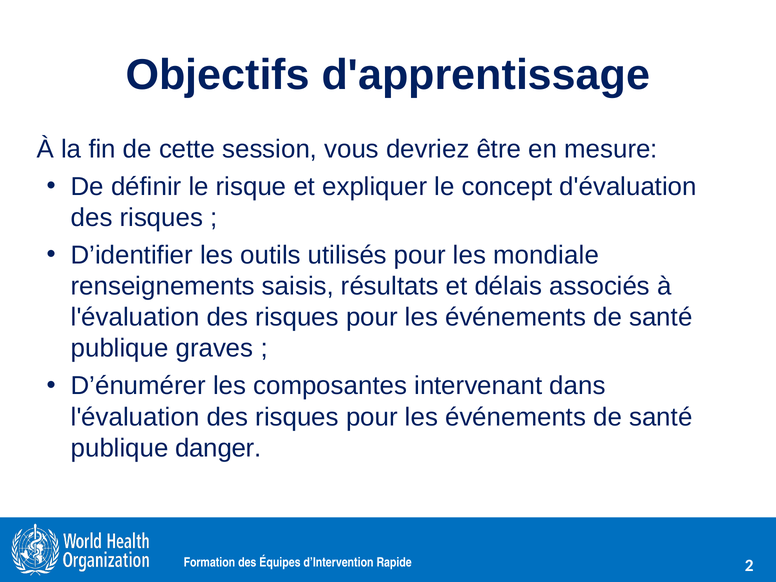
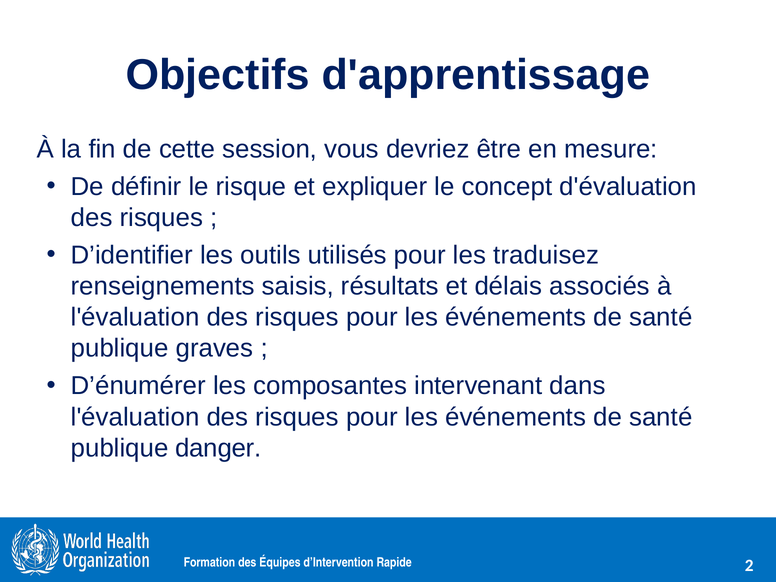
mondiale: mondiale -> traduisez
